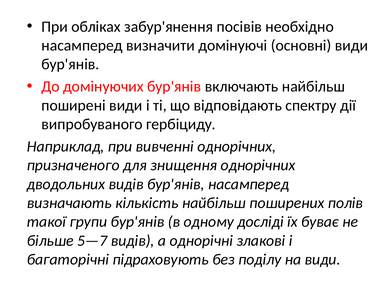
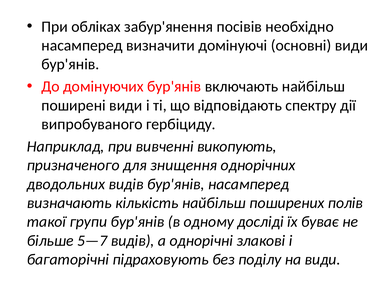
вивченні однорічних: однорічних -> викопують
